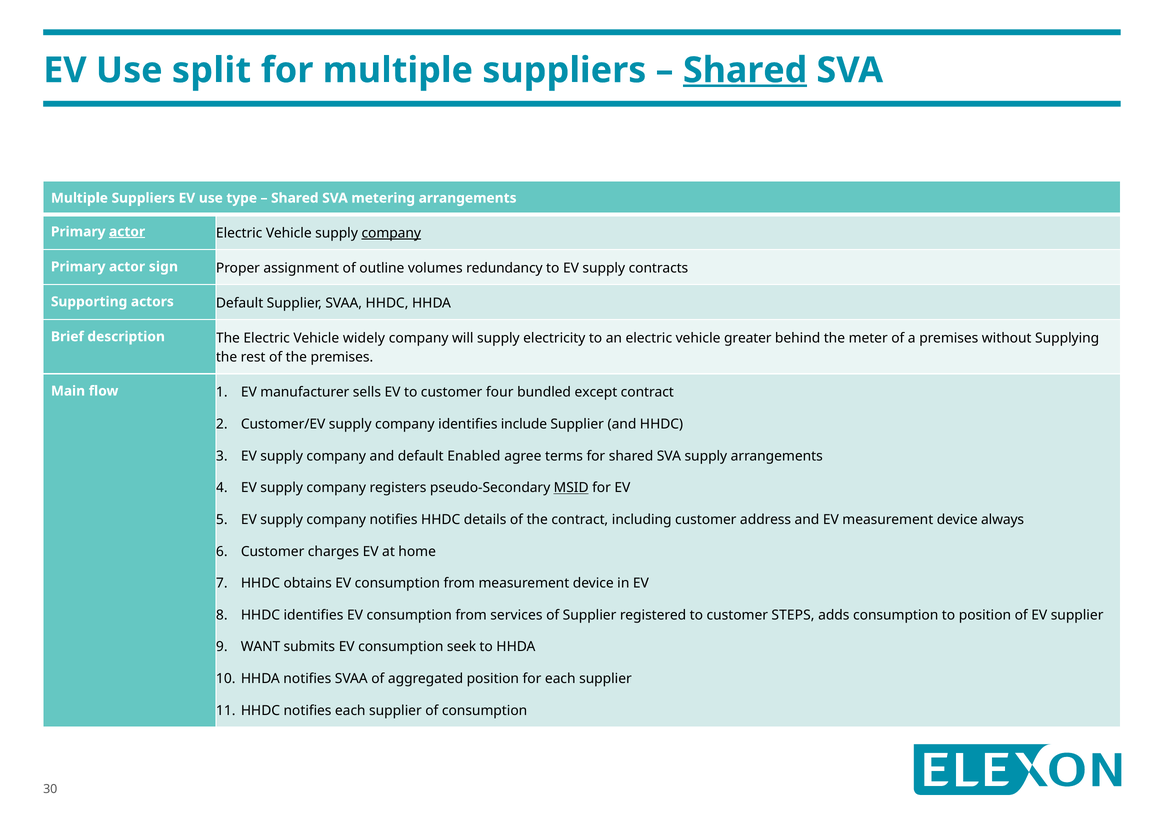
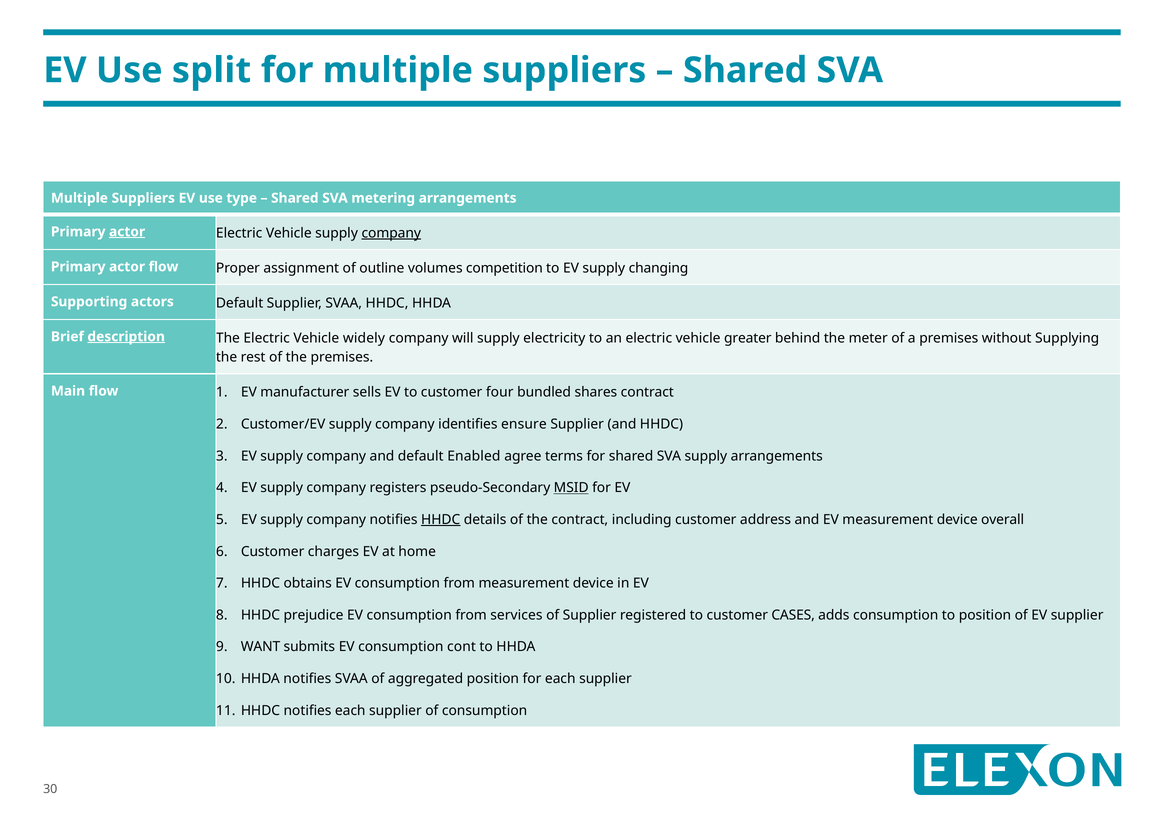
Shared at (745, 70) underline: present -> none
actor sign: sign -> flow
redundancy: redundancy -> competition
contracts: contracts -> changing
description underline: none -> present
except: except -> shares
include: include -> ensure
HHDC at (441, 520) underline: none -> present
always: always -> overall
HHDC identifies: identifies -> prejudice
STEPS: STEPS -> CASES
seek: seek -> cont
